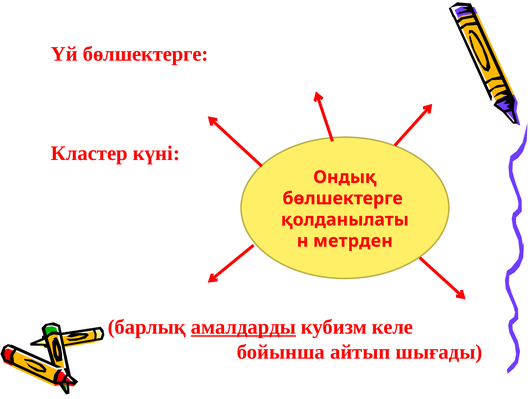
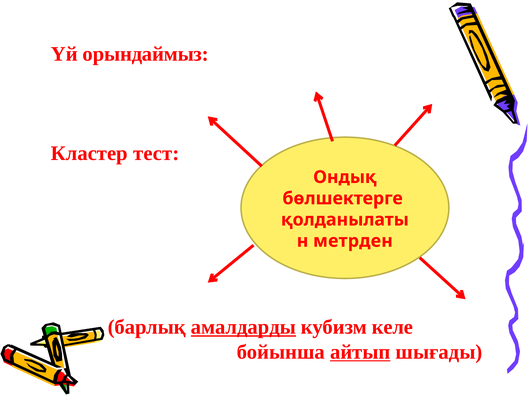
Үй бөлшектерге: бөлшектерге -> орындаймыз
күні: күні -> тест
айтып underline: none -> present
